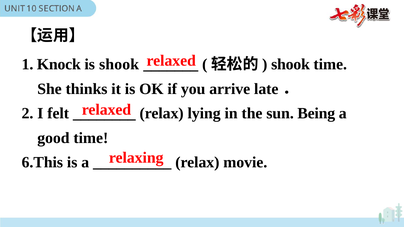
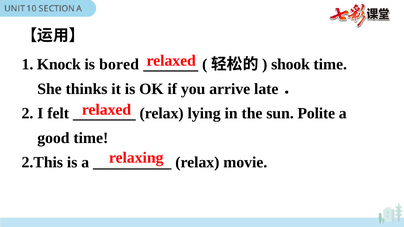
is shook: shook -> bored
Being: Being -> Polite
6.This: 6.This -> 2.This
